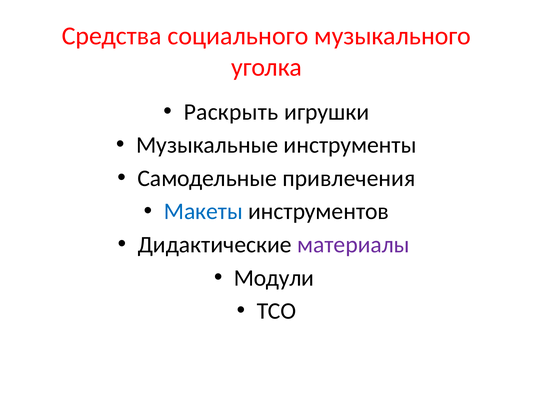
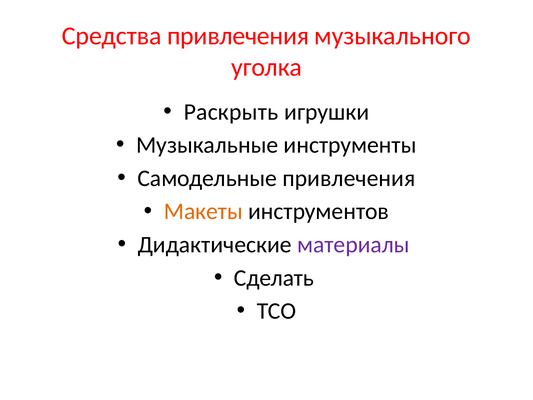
Средства социального: социального -> привлечения
Макеты colour: blue -> orange
Модули: Модули -> Сделать
